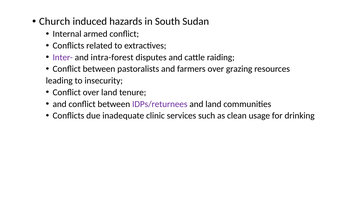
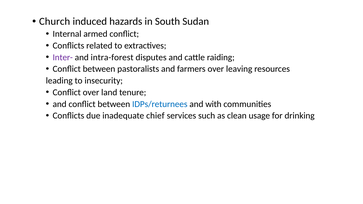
grazing: grazing -> leaving
IDPs/returnees colour: purple -> blue
and land: land -> with
clinic: clinic -> chief
